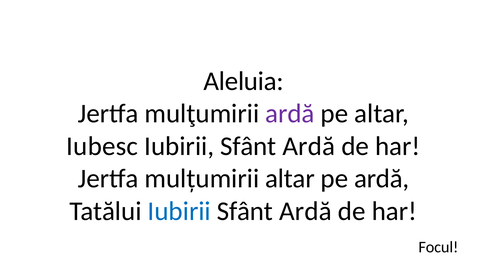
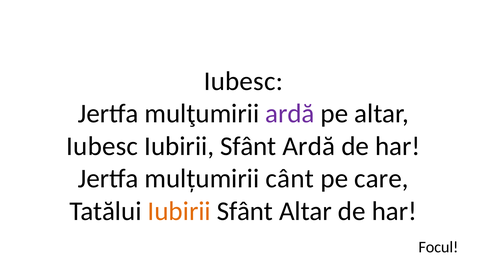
Aleluia at (244, 81): Aleluia -> Iubesc
mulțumirii altar: altar -> cânt
pe ardă: ardă -> care
Iubirii at (179, 211) colour: blue -> orange
Ardă at (305, 211): Ardă -> Altar
